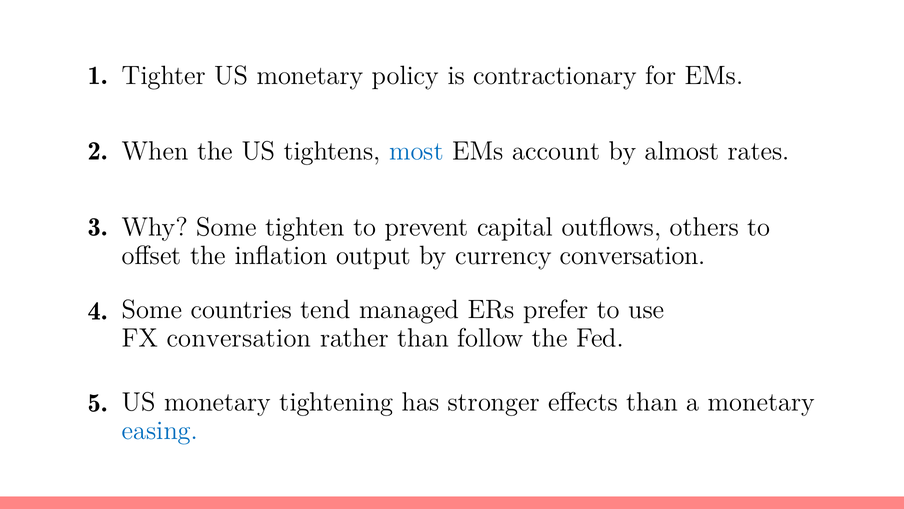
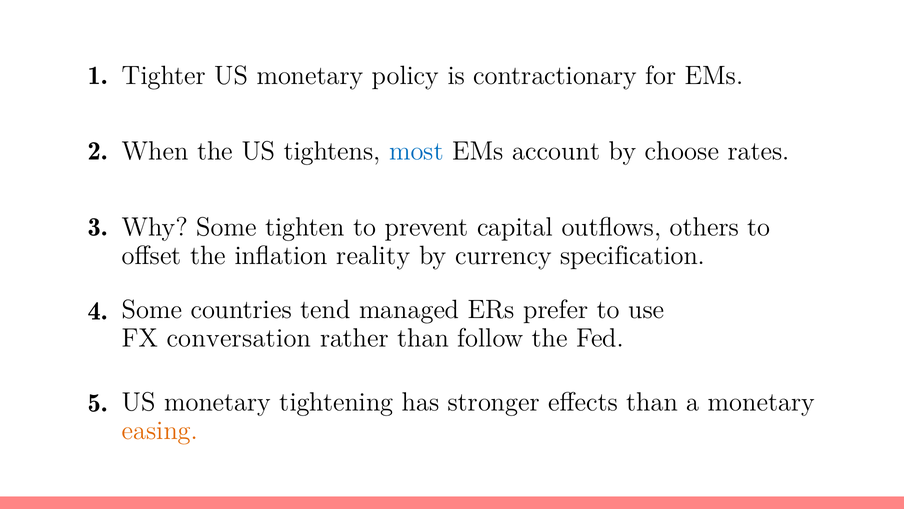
almost: almost -> choose
output: output -> reality
currency conversation: conversation -> specification
easing colour: blue -> orange
